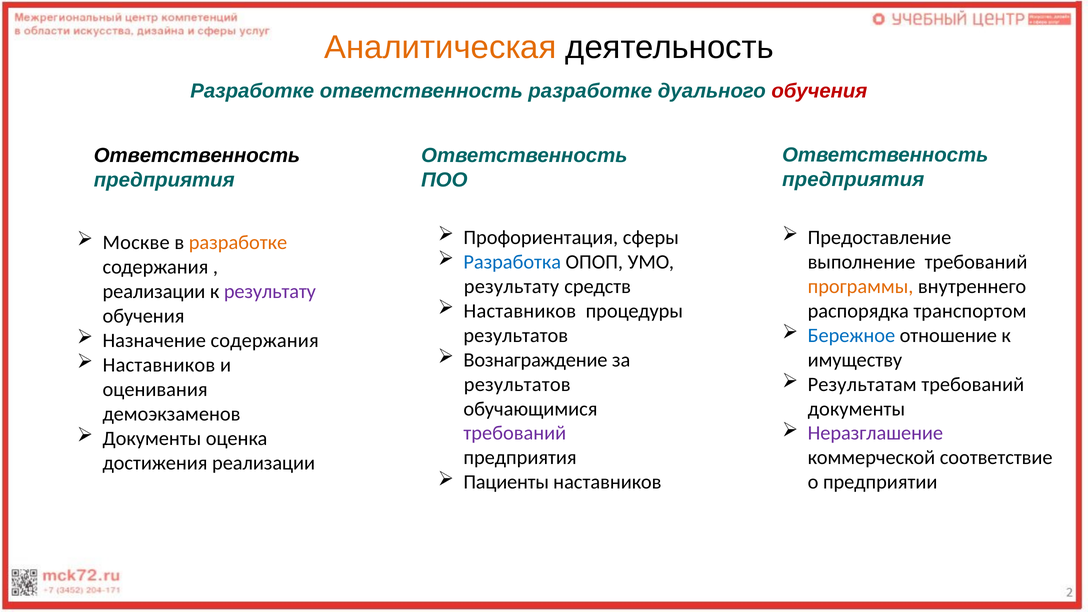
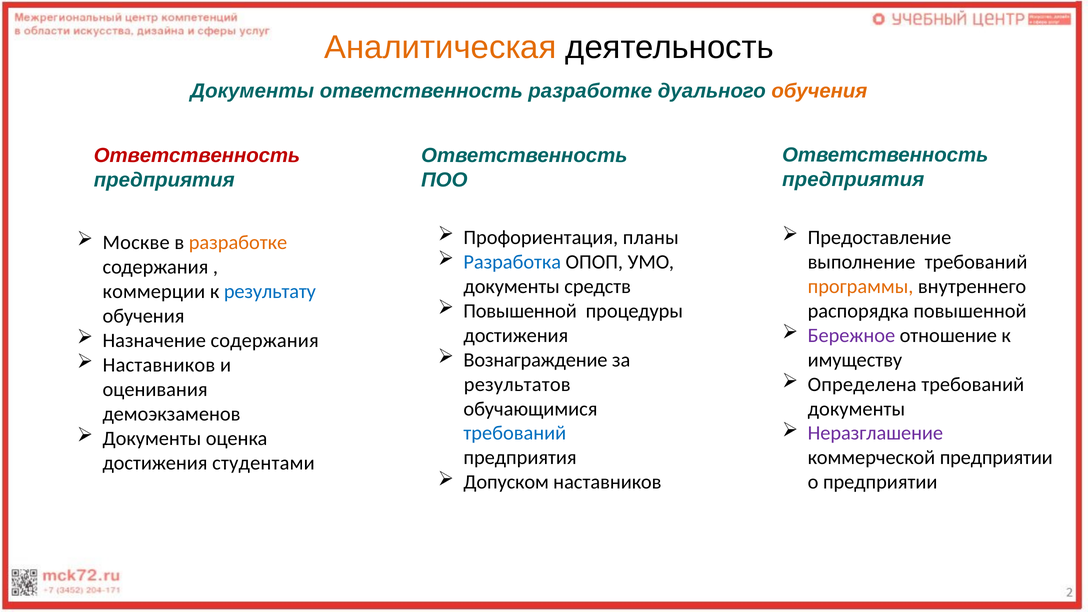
Разработке at (252, 91): Разработке -> Документы
обучения at (819, 91) colour: red -> orange
Ответственность at (197, 155) colour: black -> red
сферы: сферы -> планы
результату at (511, 286): результату -> документы
реализации at (154, 291): реализации -> коммерции
результату at (270, 291) colour: purple -> blue
Наставников at (520, 311): Наставников -> Повышенной
распорядка транспортом: транспортом -> повышенной
Бережное colour: blue -> purple
результатов at (516, 335): результатов -> достижения
Результатам: Результатам -> Определена
требований at (515, 433) colour: purple -> blue
коммерческой соответствие: соответствие -> предприятии
достижения реализации: реализации -> студентами
Пациенты: Пациенты -> Допуском
